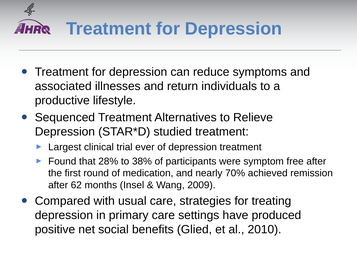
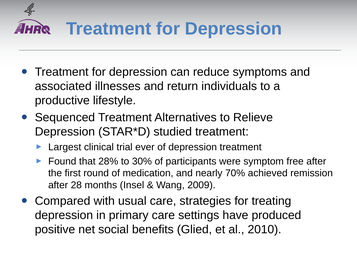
38%: 38% -> 30%
62: 62 -> 28
